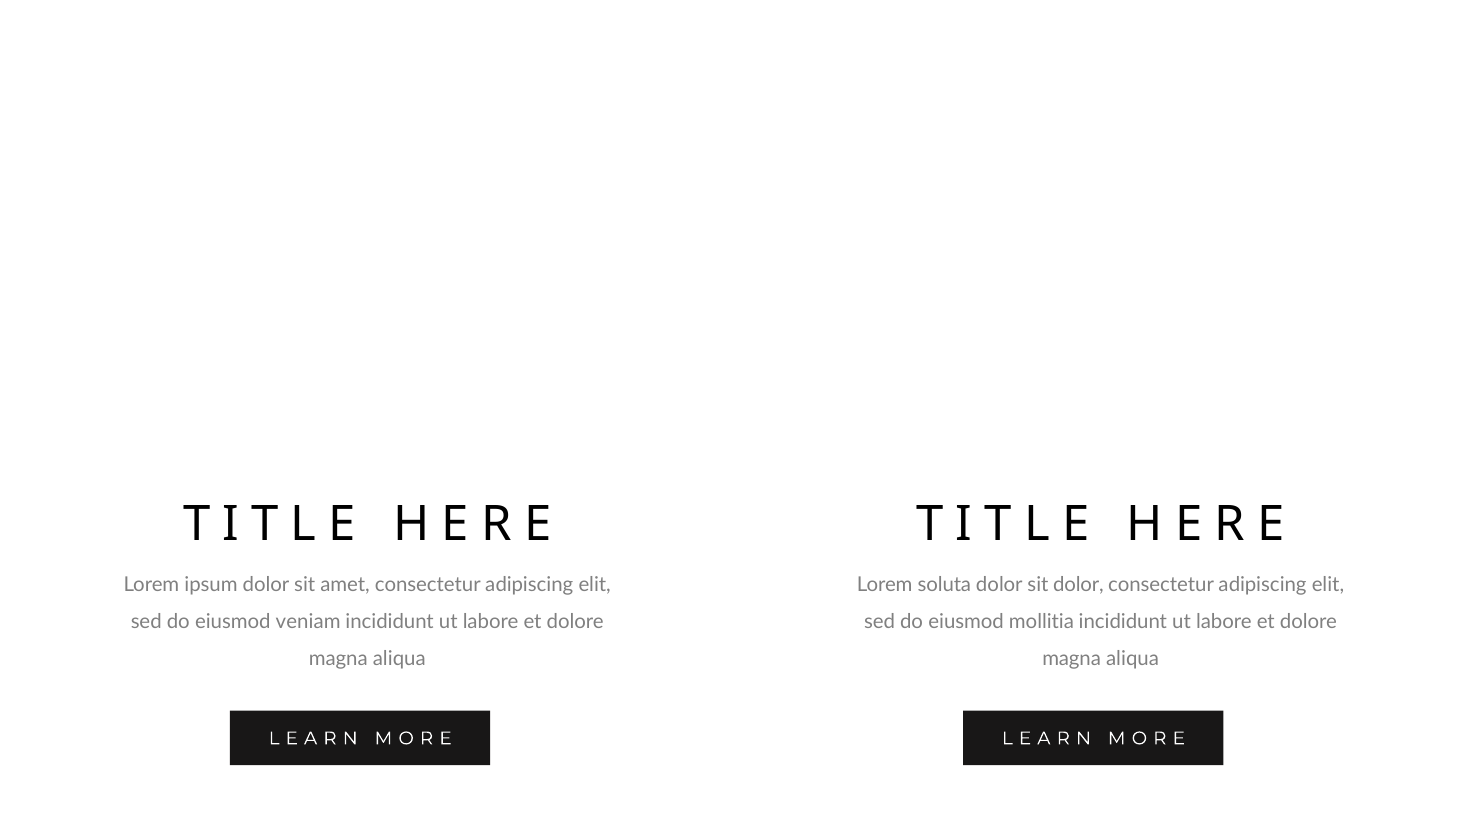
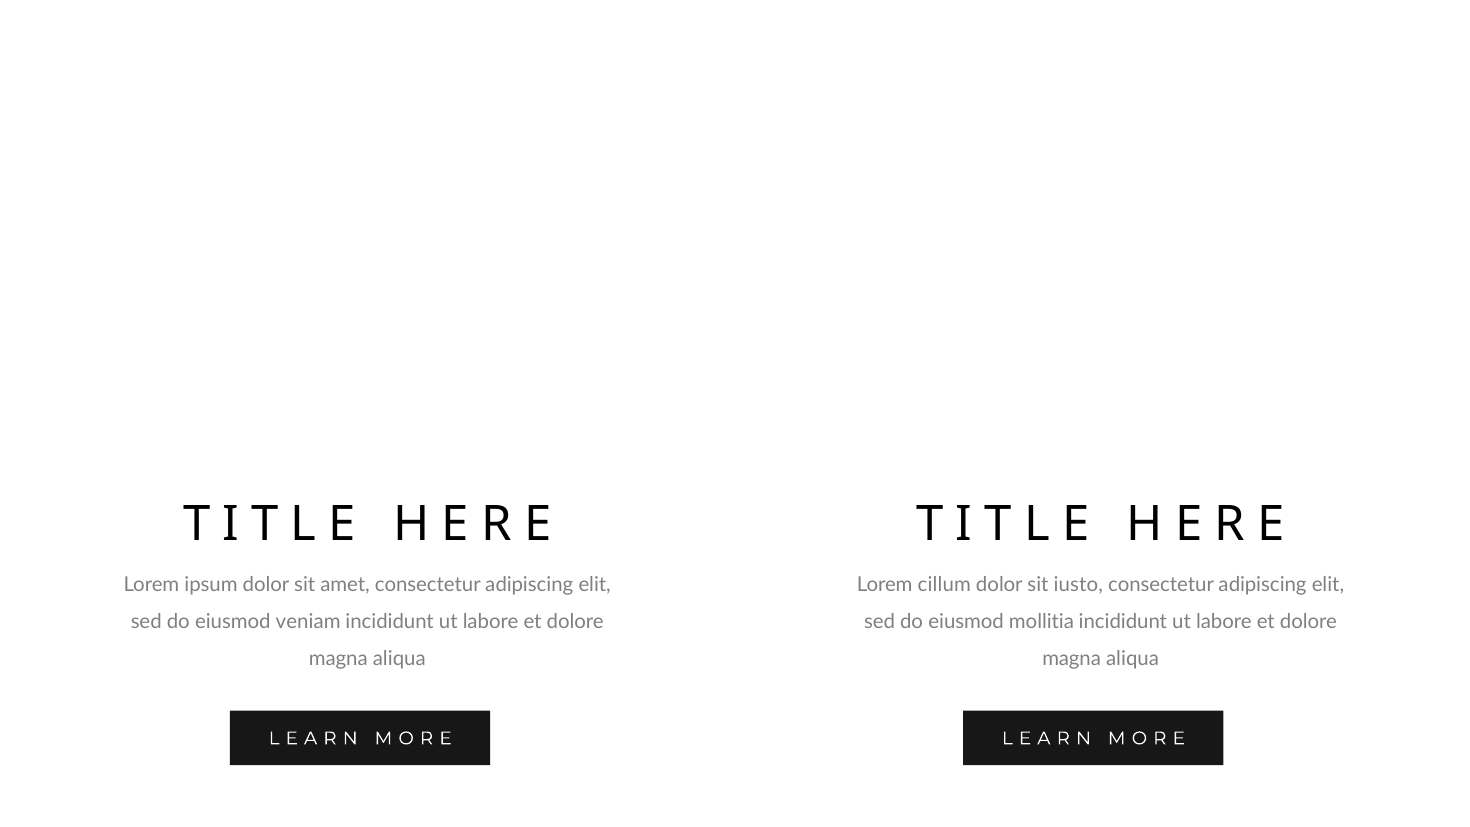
soluta: soluta -> cillum
sit dolor: dolor -> iusto
